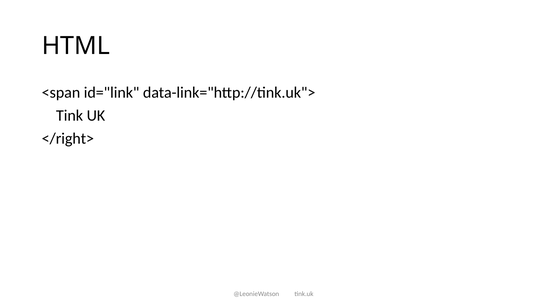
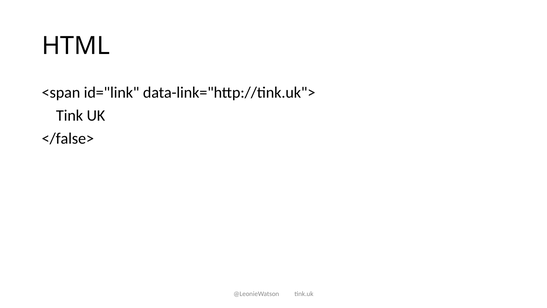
</right>: </right> -> </false>
